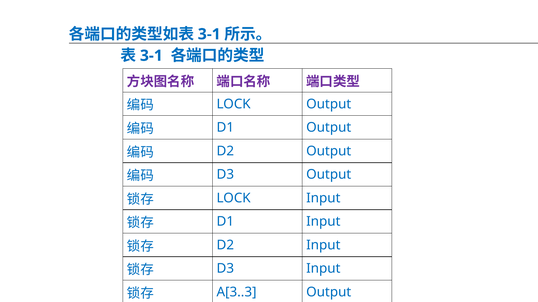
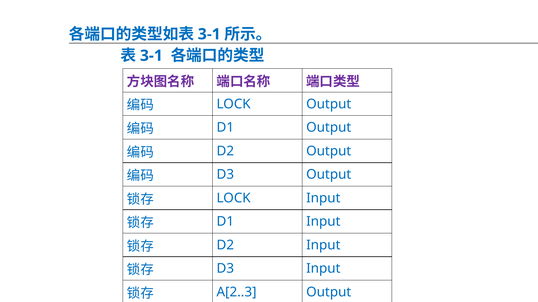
A[3..3: A[3..3 -> A[2..3
